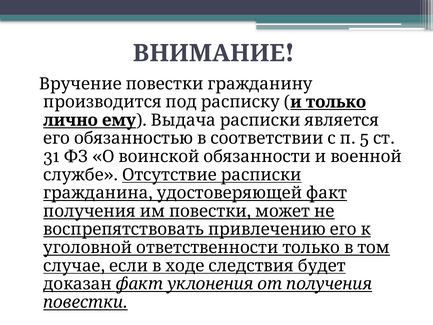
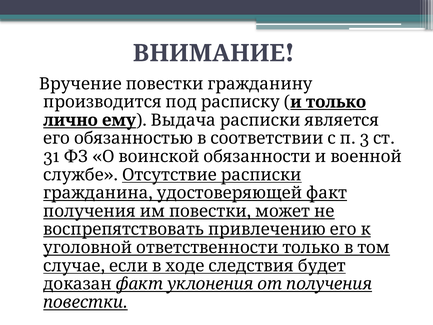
5: 5 -> 3
